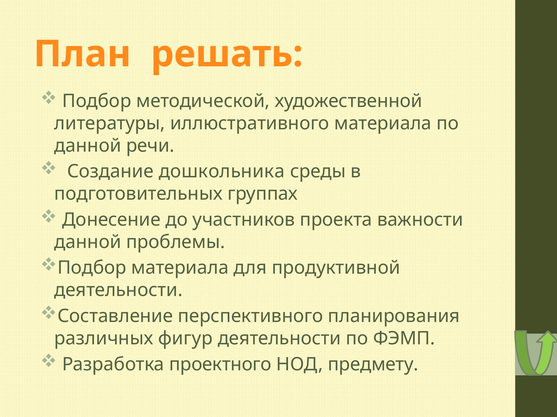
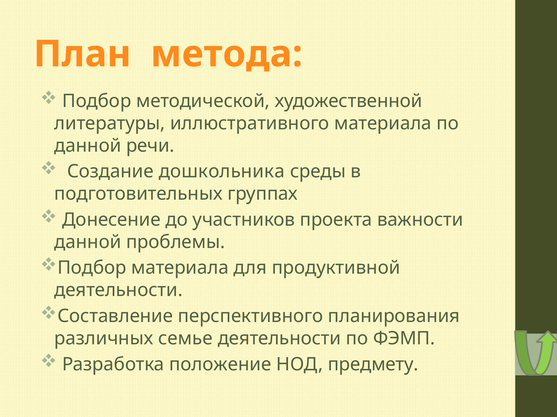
решать: решать -> метода
фигур: фигур -> семье
проектного: проектного -> положение
